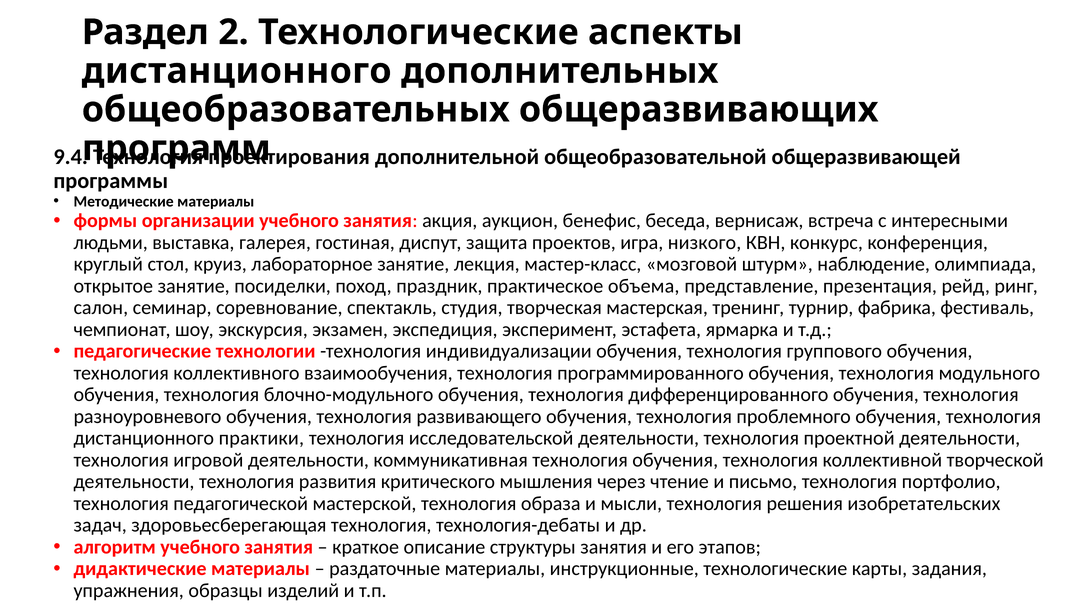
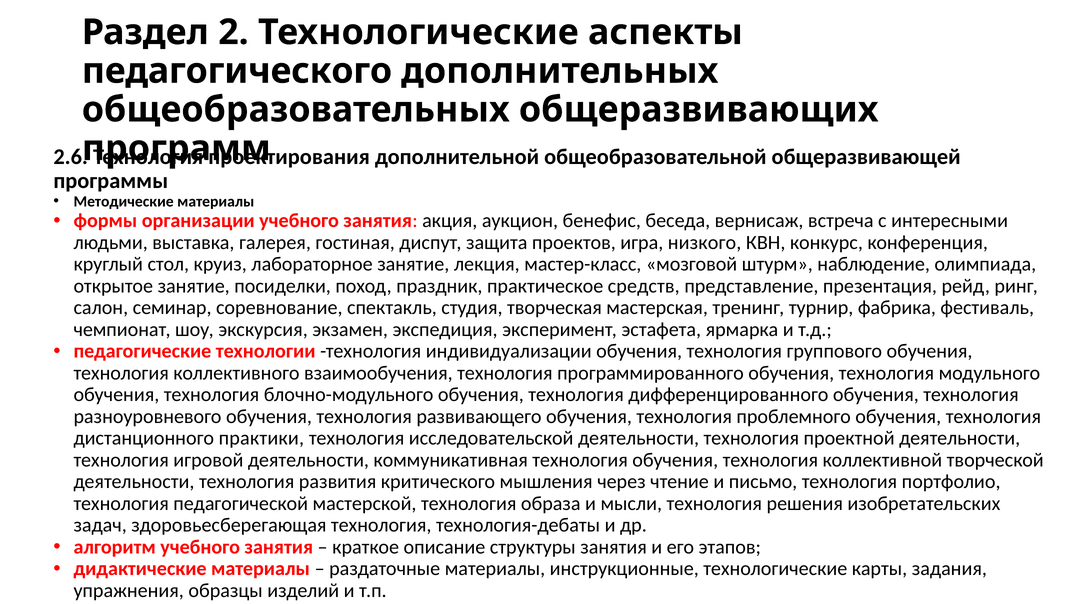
дистанционного at (237, 71): дистанционного -> педагогического
9.4: 9.4 -> 2.6
объема: объема -> средств
